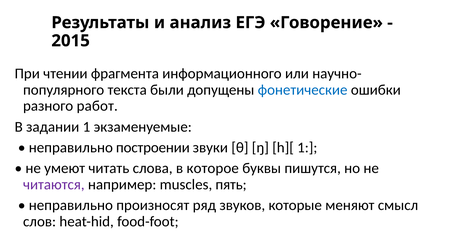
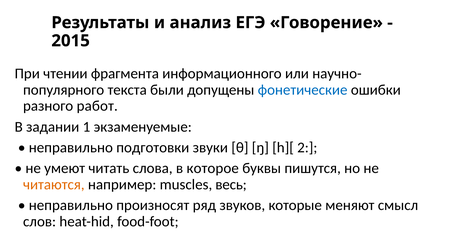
построении: построении -> подготовки
h][ 1: 1 -> 2
читаются colour: purple -> orange
пять: пять -> весь
